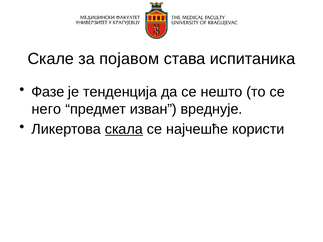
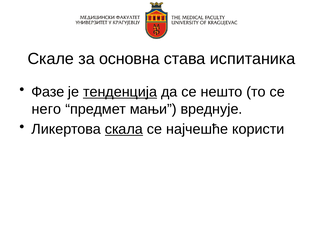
појавом: појавом -> основна
тенденција underline: none -> present
изван: изван -> мањи
